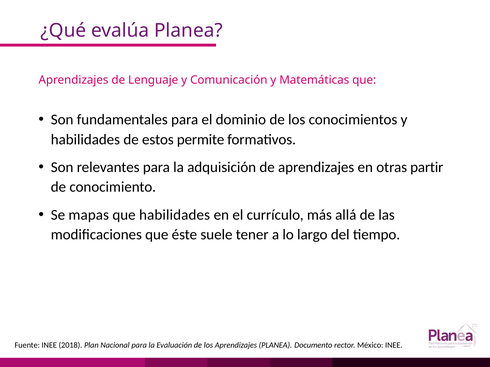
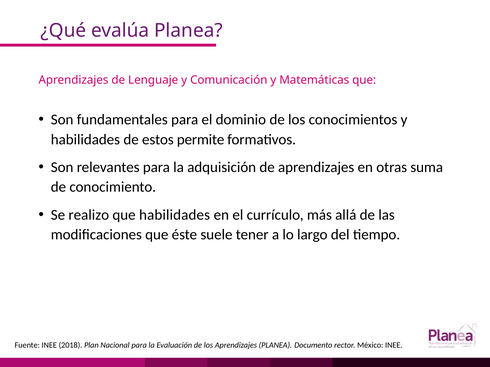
partir: partir -> suma
mapas: mapas -> realizo
